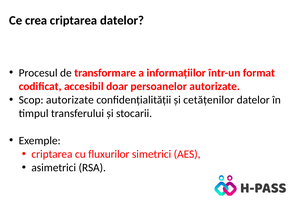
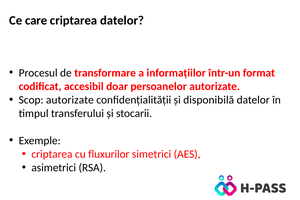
crea: crea -> care
cetățenilor: cetățenilor -> disponibilă
